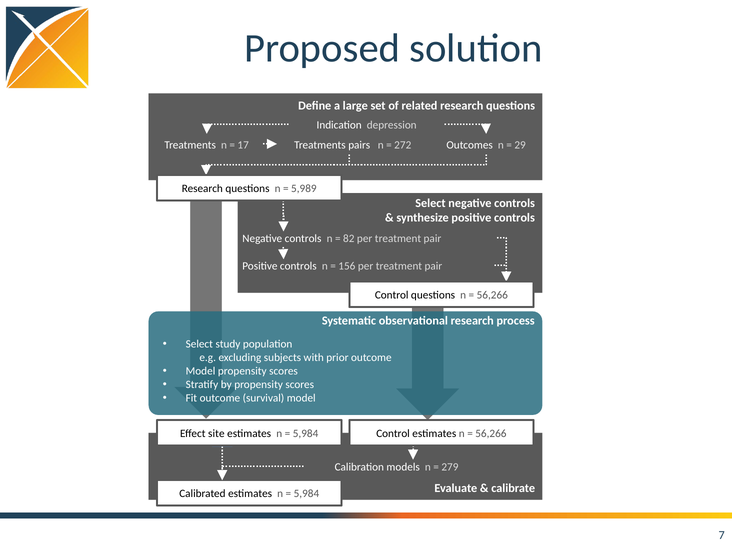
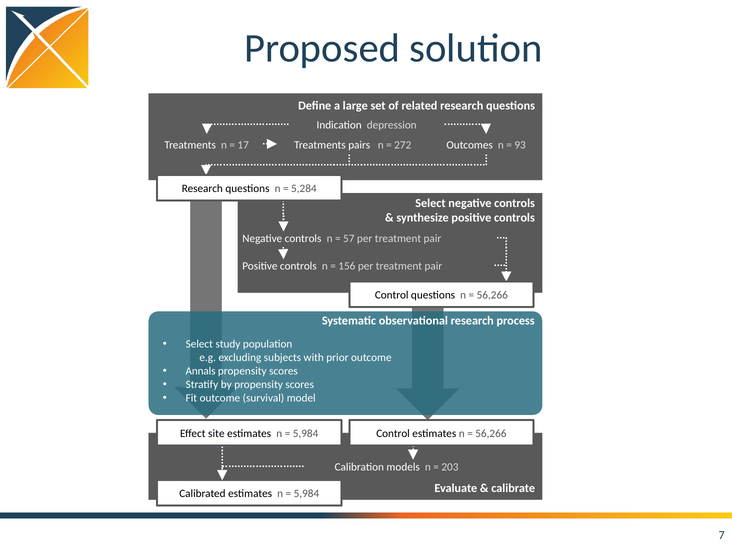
29: 29 -> 93
5,989: 5,989 -> 5,284
82: 82 -> 57
Model at (200, 371): Model -> Annals
279: 279 -> 203
